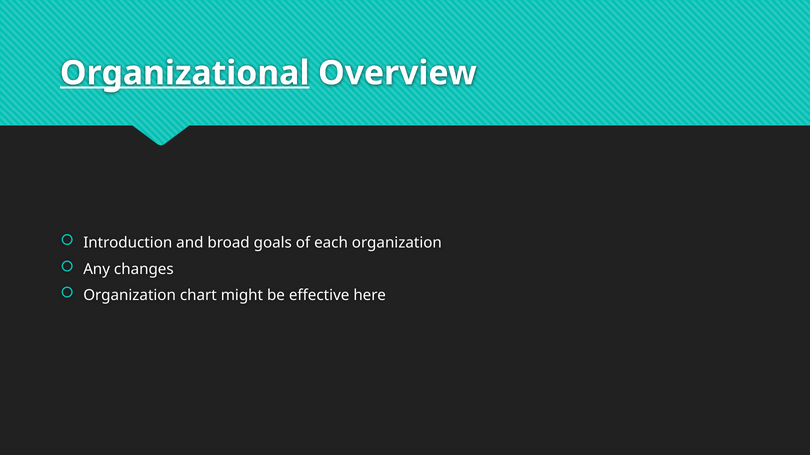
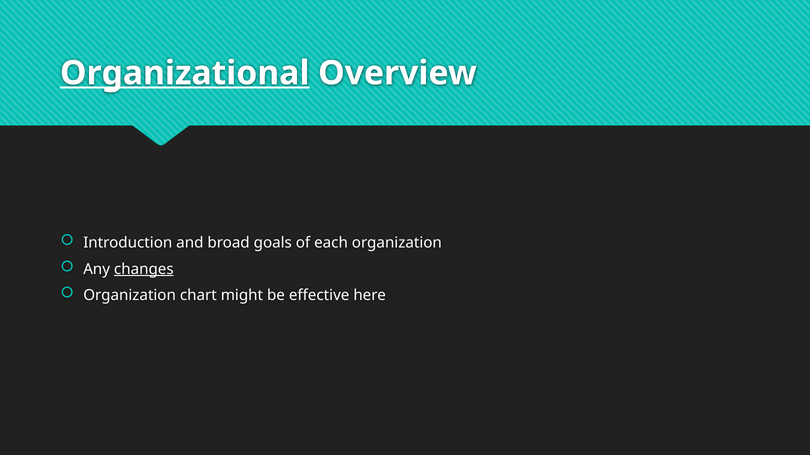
changes underline: none -> present
